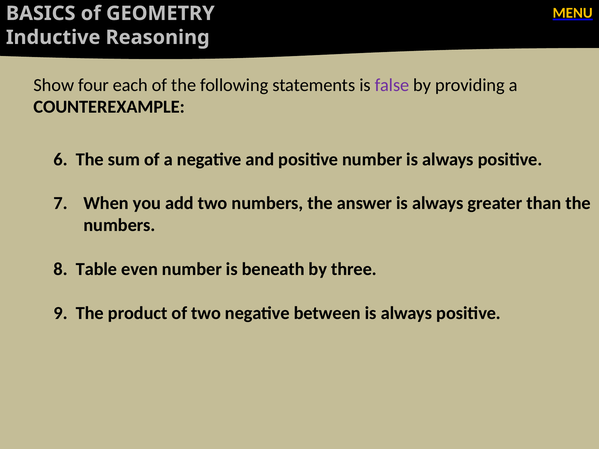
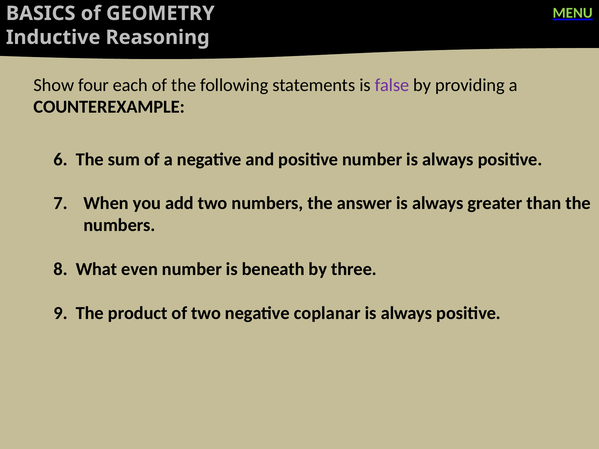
MENU colour: yellow -> light green
Table: Table -> What
between: between -> coplanar
